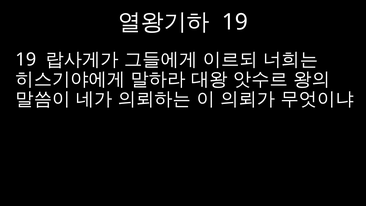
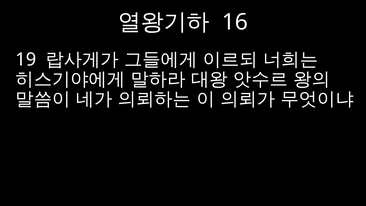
19 at (235, 22): 19 -> 16
